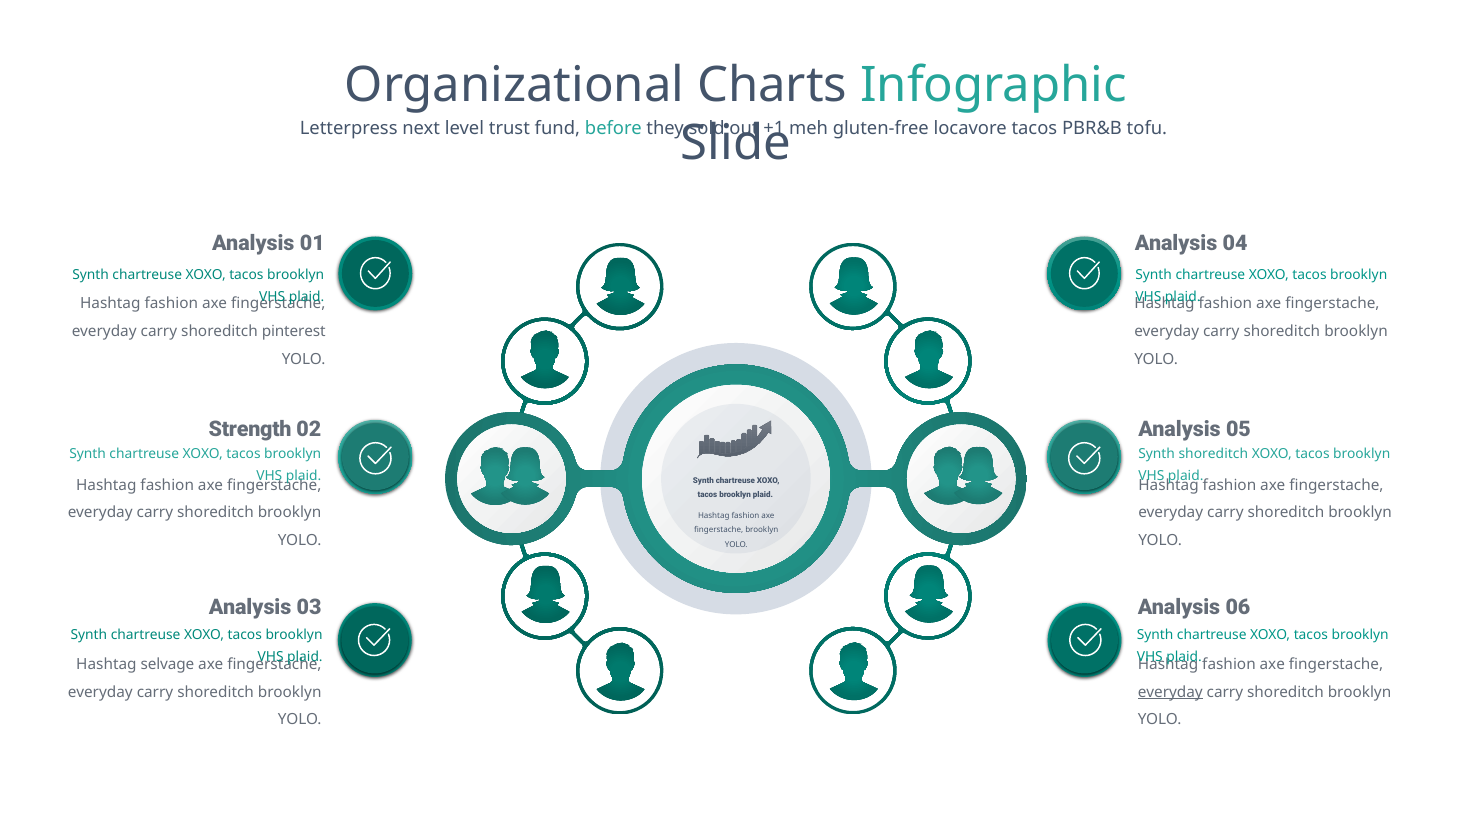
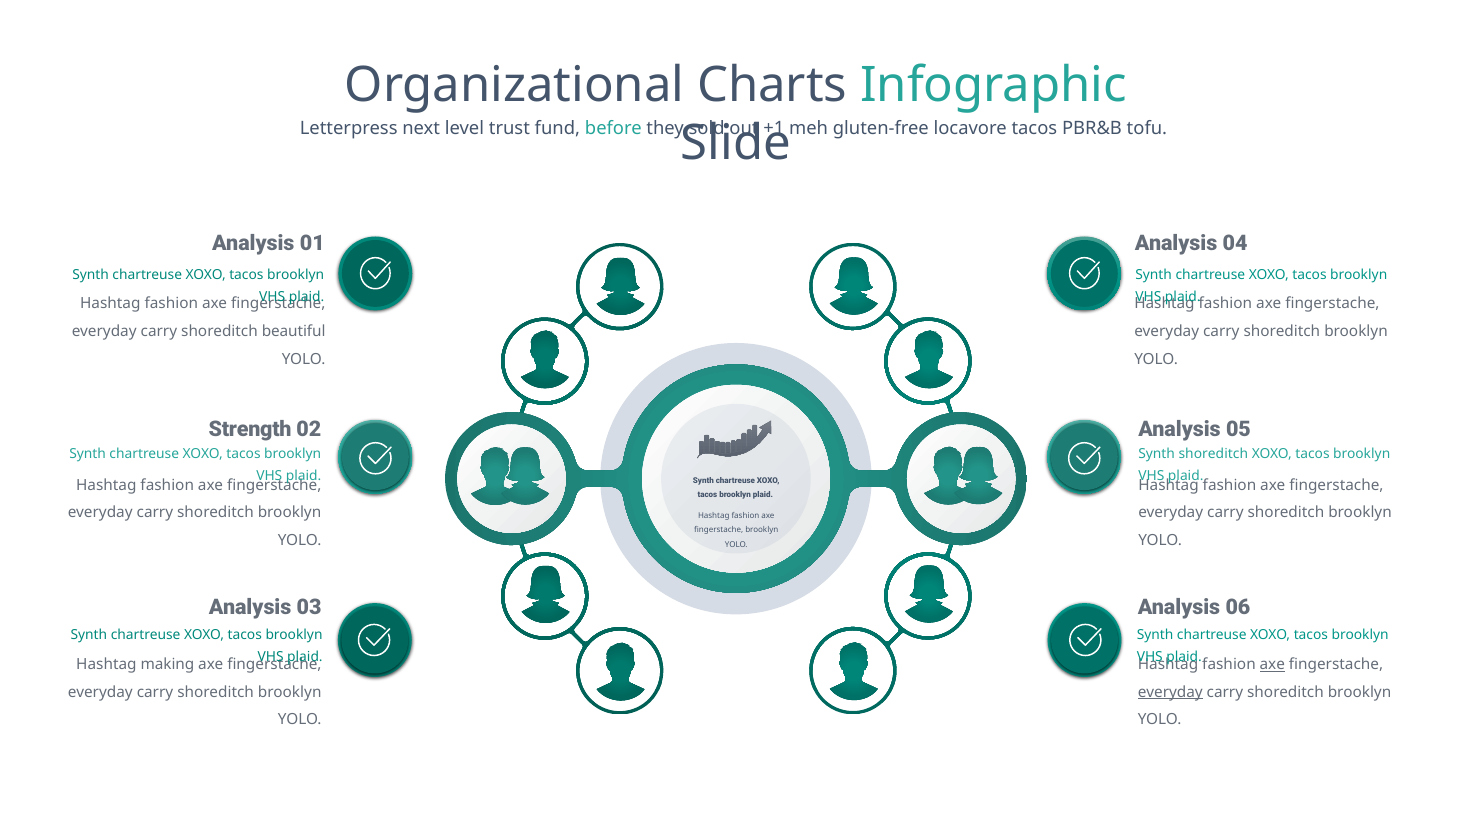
pinterest: pinterest -> beautiful
selvage: selvage -> making
axe at (1272, 664) underline: none -> present
